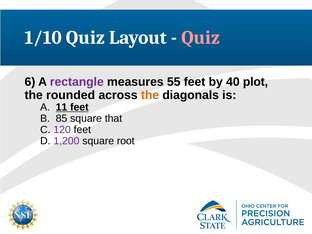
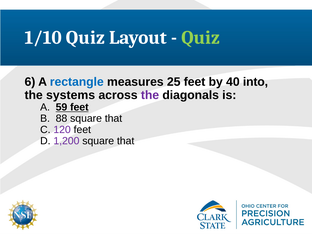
Quiz at (201, 38) colour: pink -> light green
rectangle colour: purple -> blue
55: 55 -> 25
plot: plot -> into
rounded: rounded -> systems
the at (150, 95) colour: orange -> purple
11: 11 -> 59
85: 85 -> 88
root at (126, 141): root -> that
